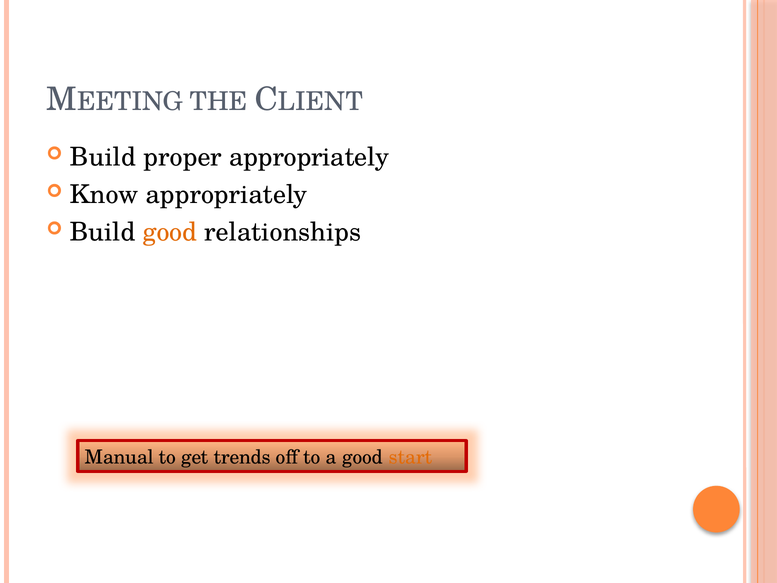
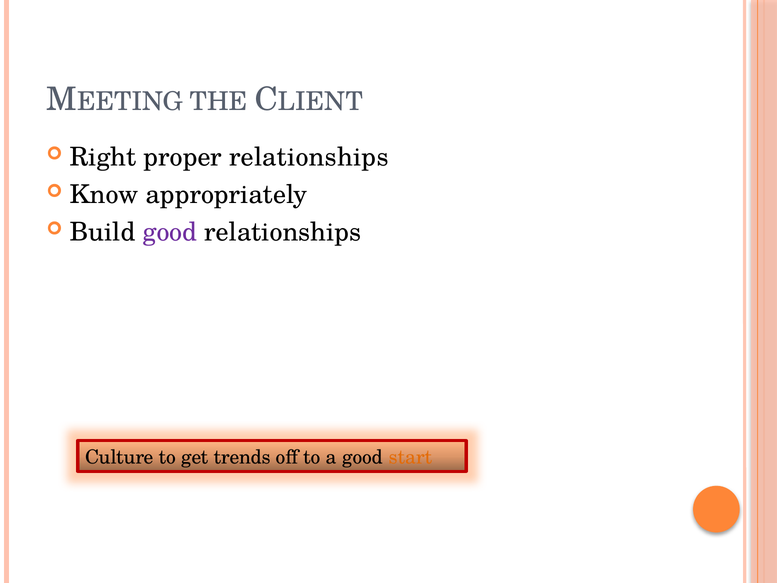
Build at (103, 157): Build -> Right
proper appropriately: appropriately -> relationships
good at (170, 232) colour: orange -> purple
Manual: Manual -> Culture
